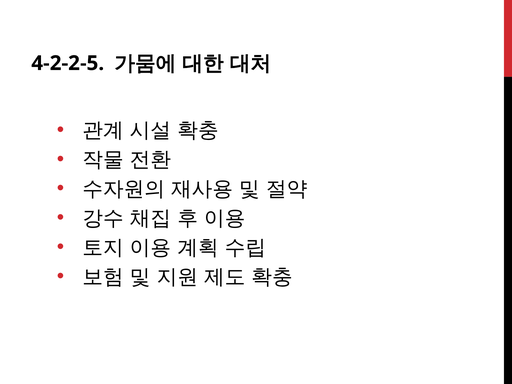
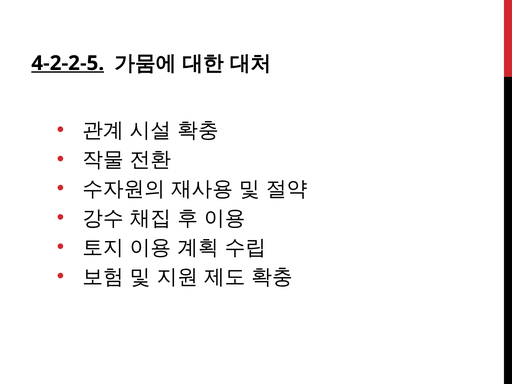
4-2-2-5 underline: none -> present
